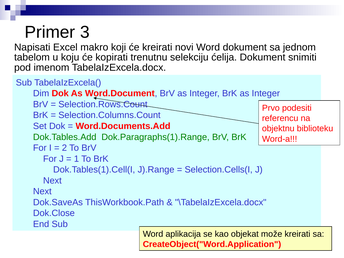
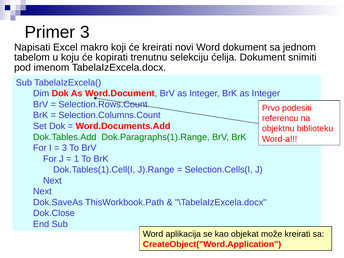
2 at (64, 148): 2 -> 3
